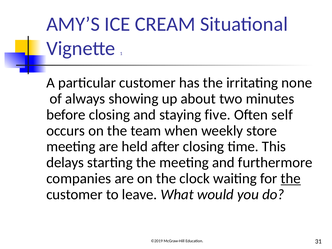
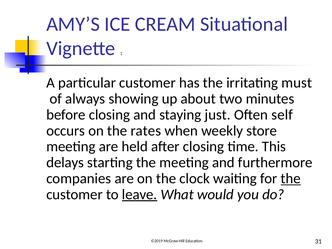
none: none -> must
five: five -> just
team: team -> rates
leave underline: none -> present
